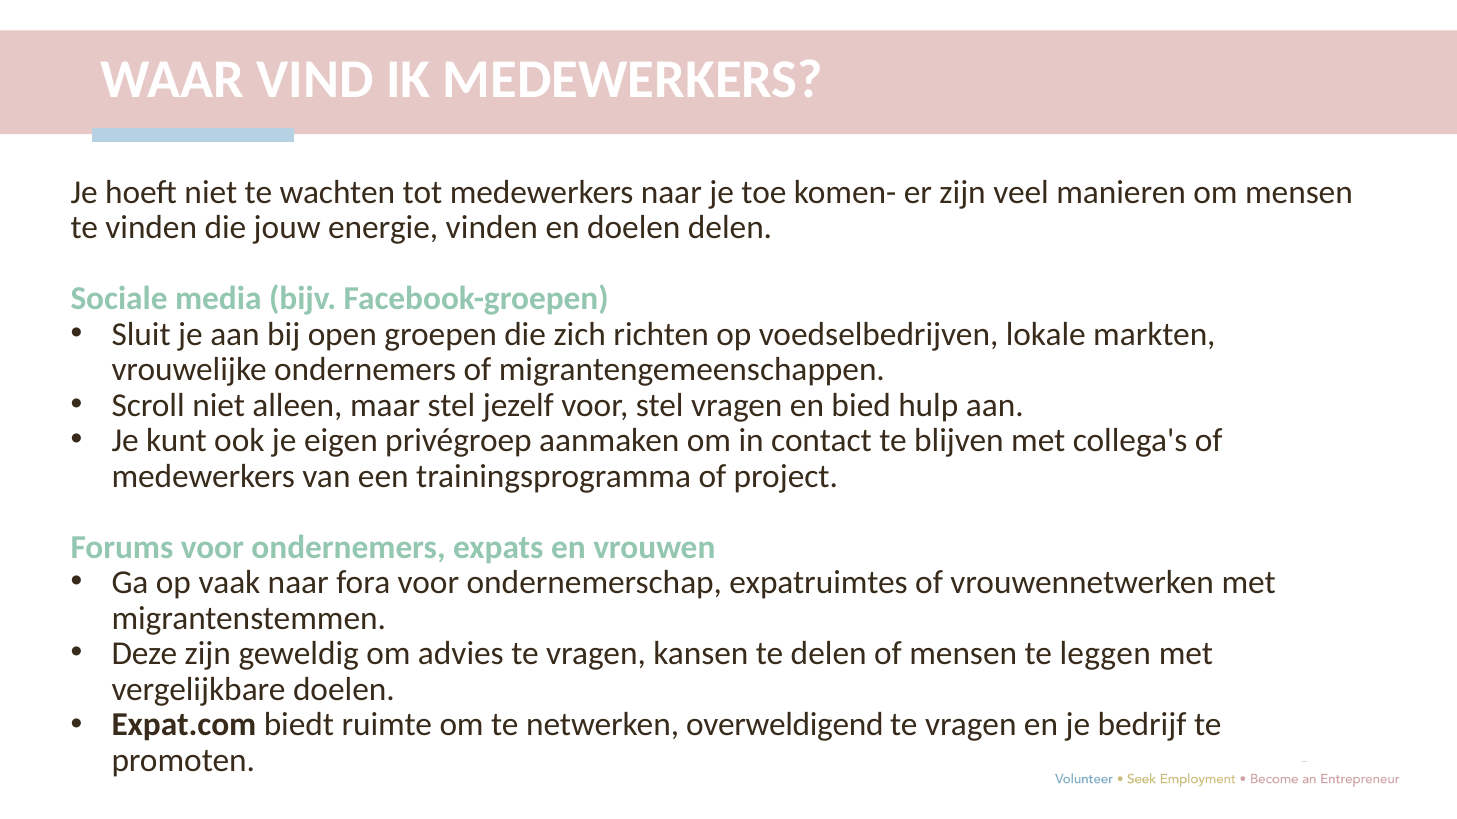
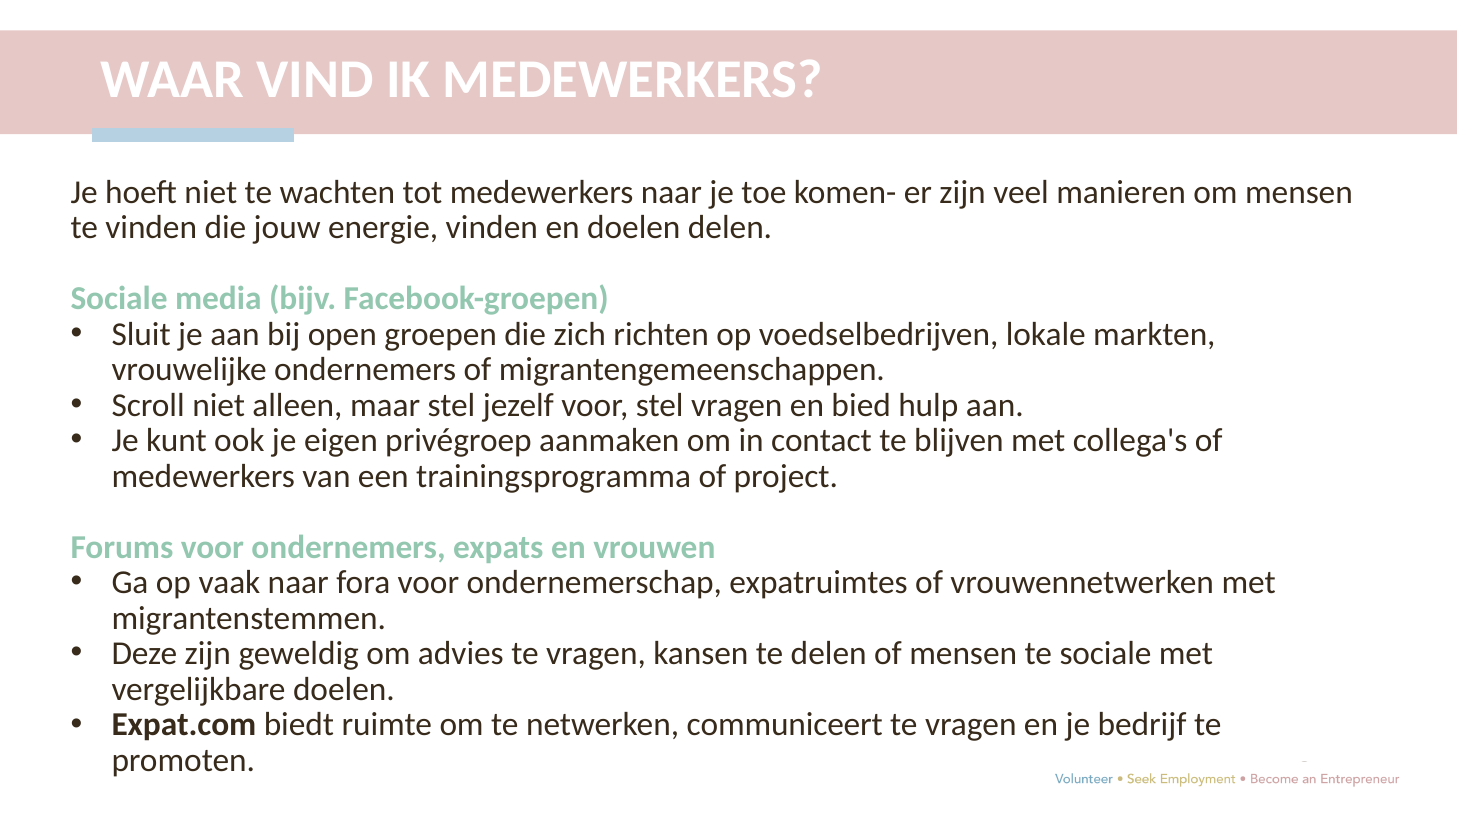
te leggen: leggen -> sociale
overweldigend: overweldigend -> communiceert
